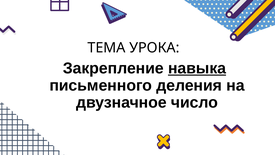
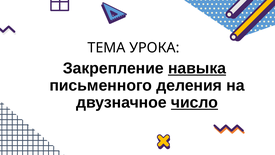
число underline: none -> present
